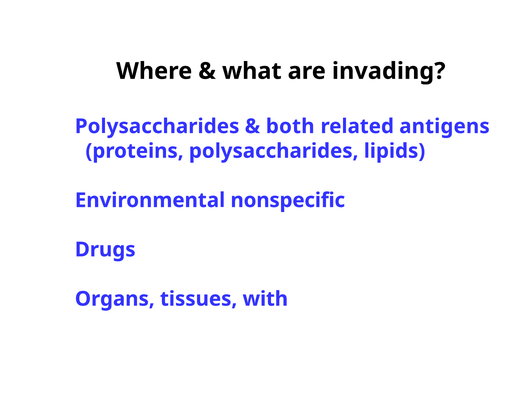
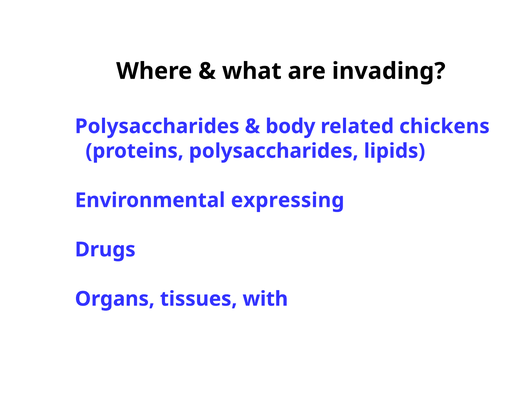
both: both -> body
antigens: antigens -> chickens
nonspecific: nonspecific -> expressing
